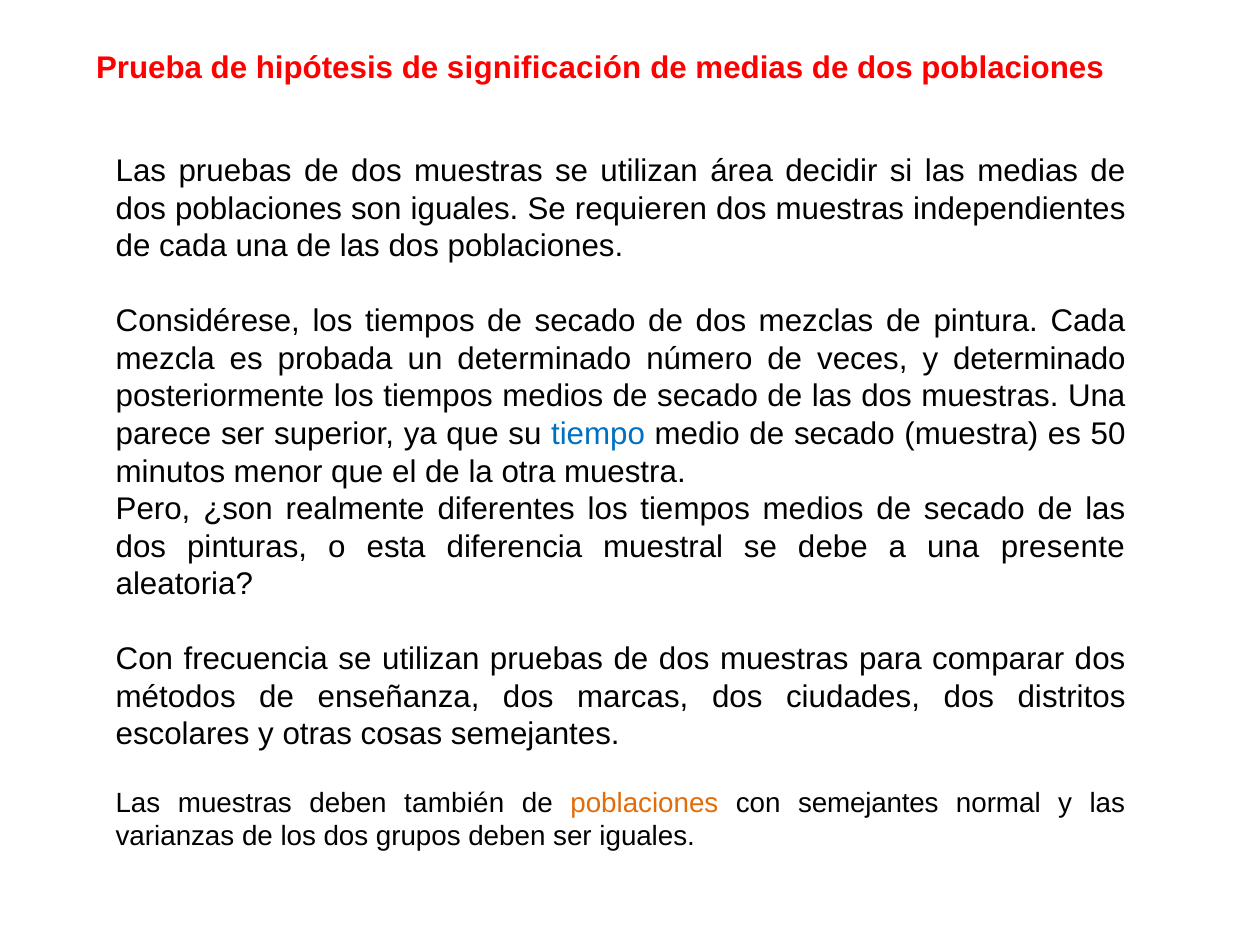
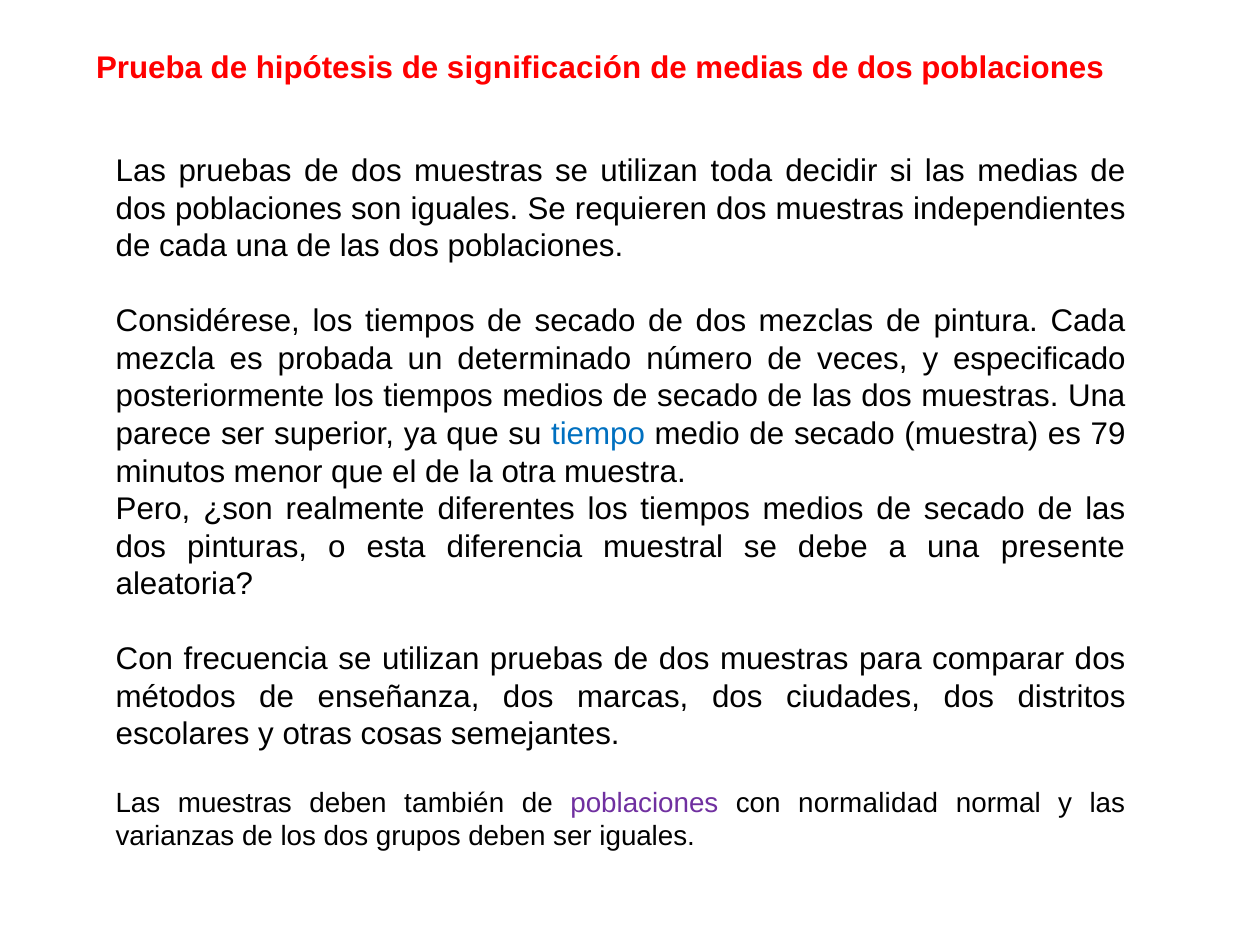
área: área -> toda
y determinado: determinado -> especificado
50: 50 -> 79
poblaciones at (644, 803) colour: orange -> purple
con semejantes: semejantes -> normalidad
